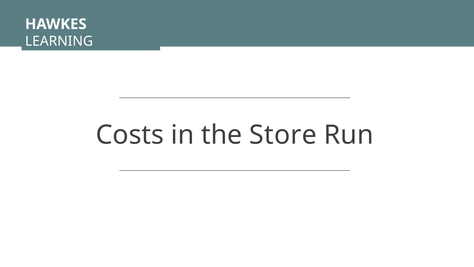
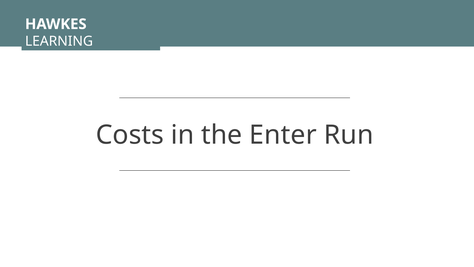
Store: Store -> Enter
